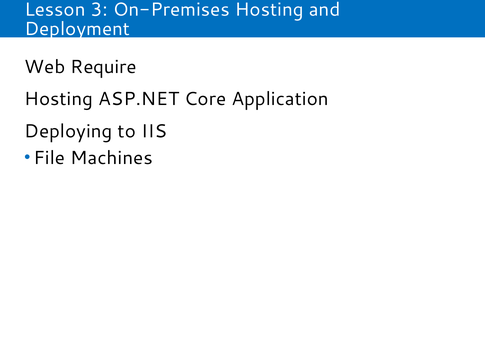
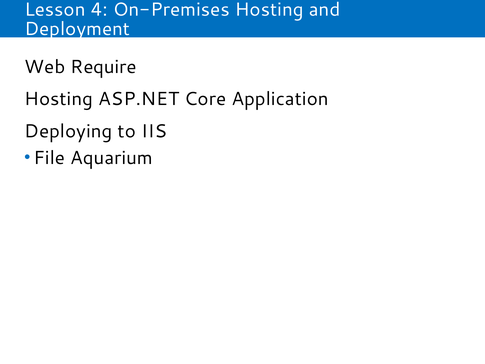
3: 3 -> 4
Machines: Machines -> Aquarium
